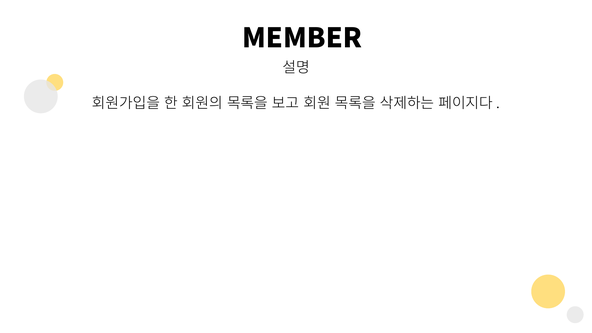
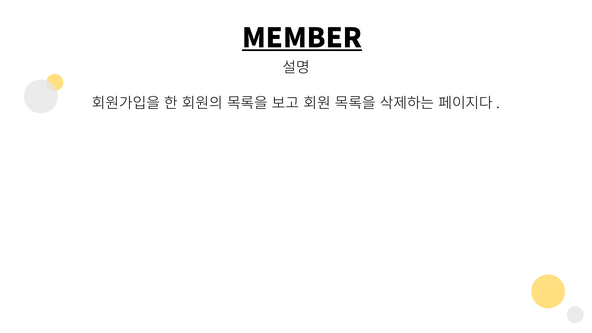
MEMBER underline: none -> present
